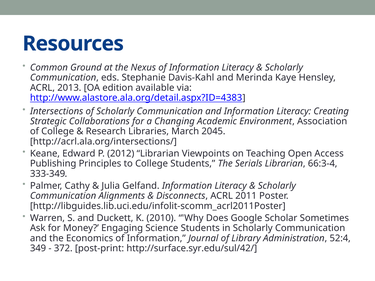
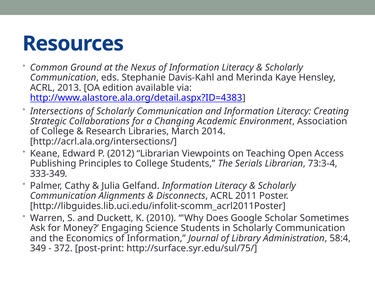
2045: 2045 -> 2014
66:3-4: 66:3-4 -> 73:3-4
52:4: 52:4 -> 58:4
http://surface.syr.edu/sul/42/: http://surface.syr.edu/sul/42/ -> http://surface.syr.edu/sul/75/
